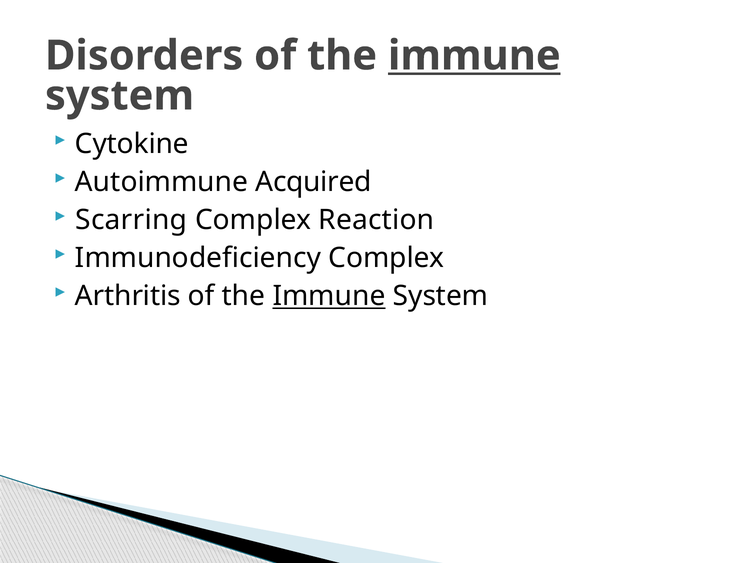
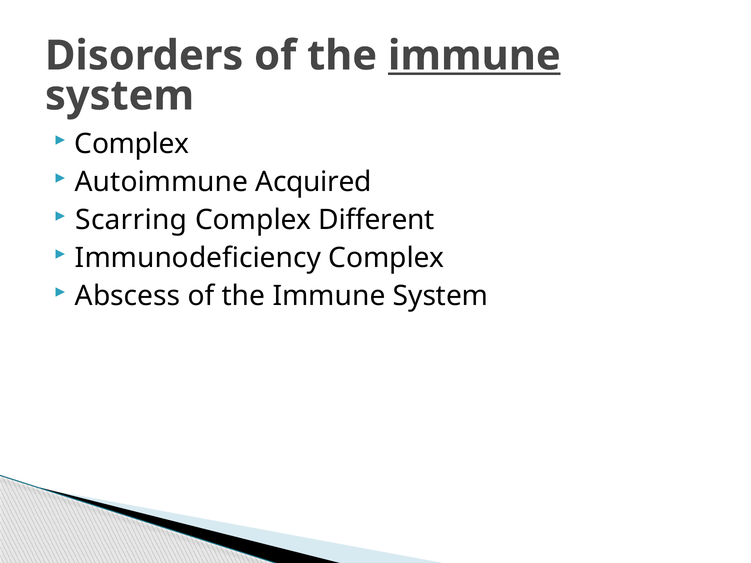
Cytokine at (132, 144): Cytokine -> Complex
Reaction: Reaction -> Different
Arthritis: Arthritis -> Abscess
Immune at (329, 296) underline: present -> none
